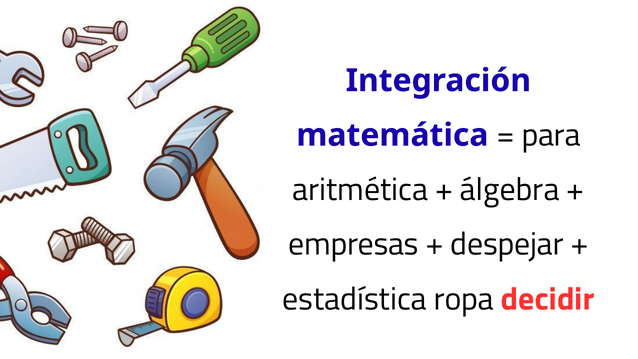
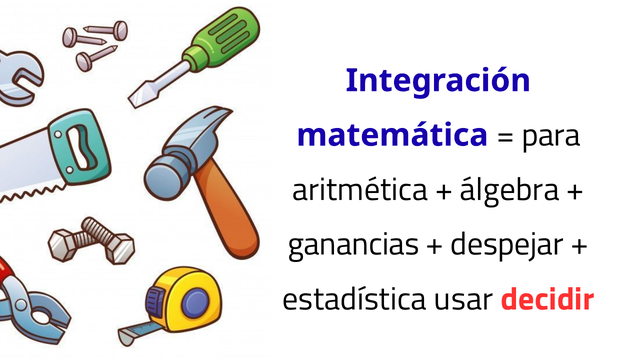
empresas: empresas -> ganancias
ropa: ropa -> usar
